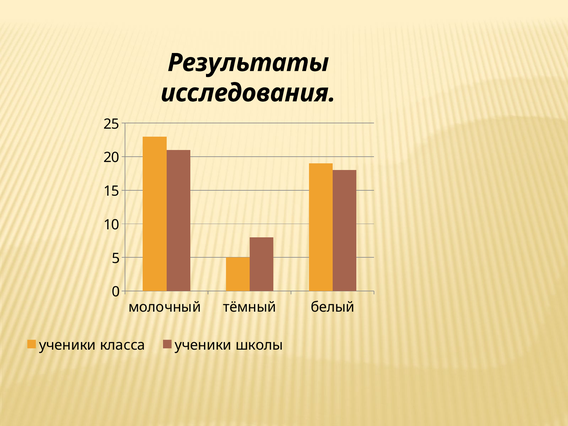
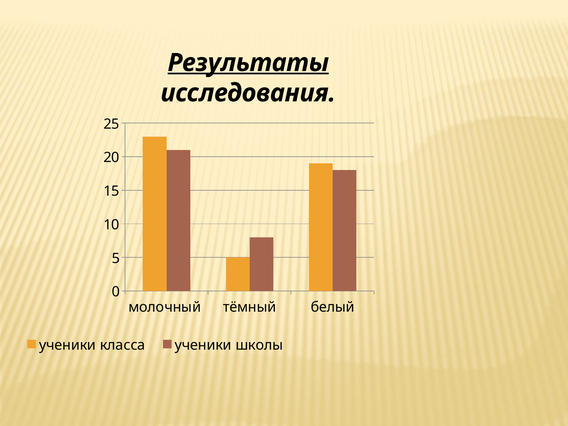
Результаты underline: none -> present
